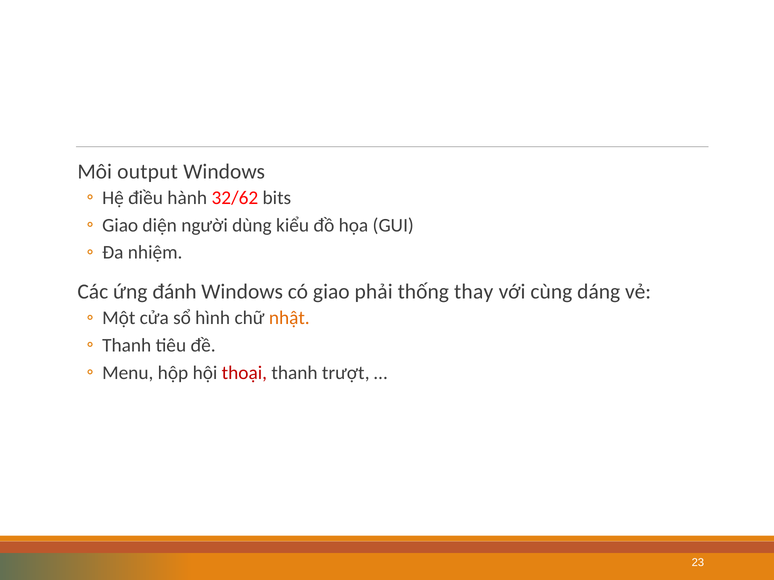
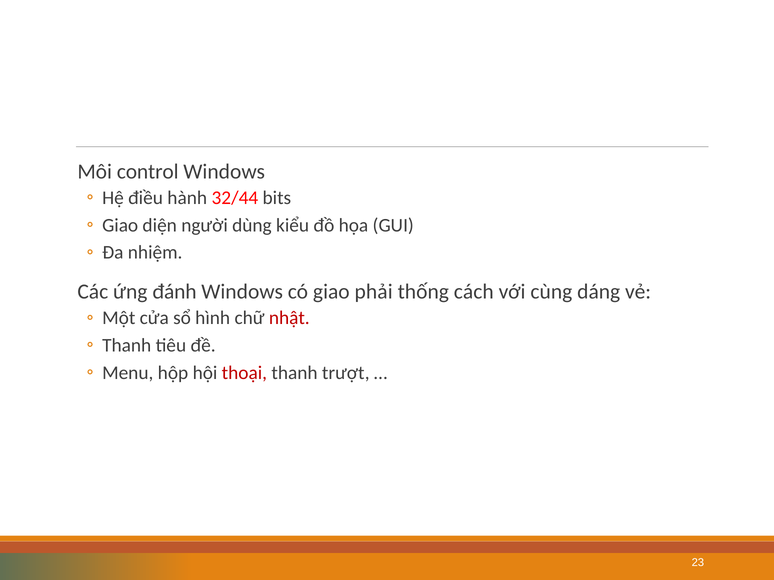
output: output -> control
32/62: 32/62 -> 32/44
thay: thay -> cách
nhật colour: orange -> red
